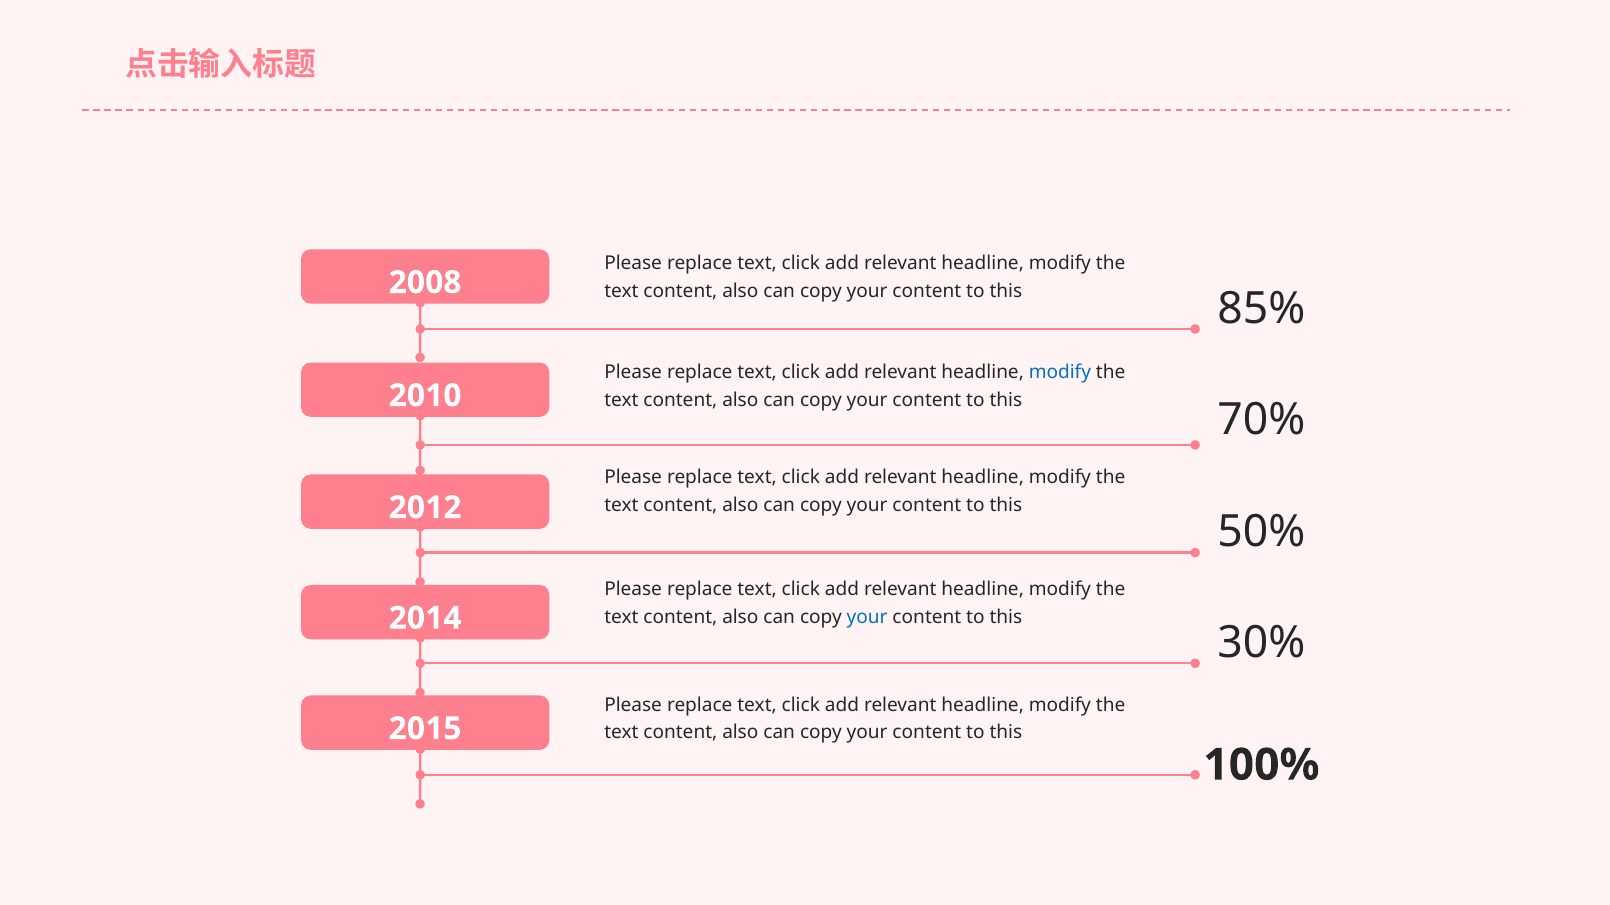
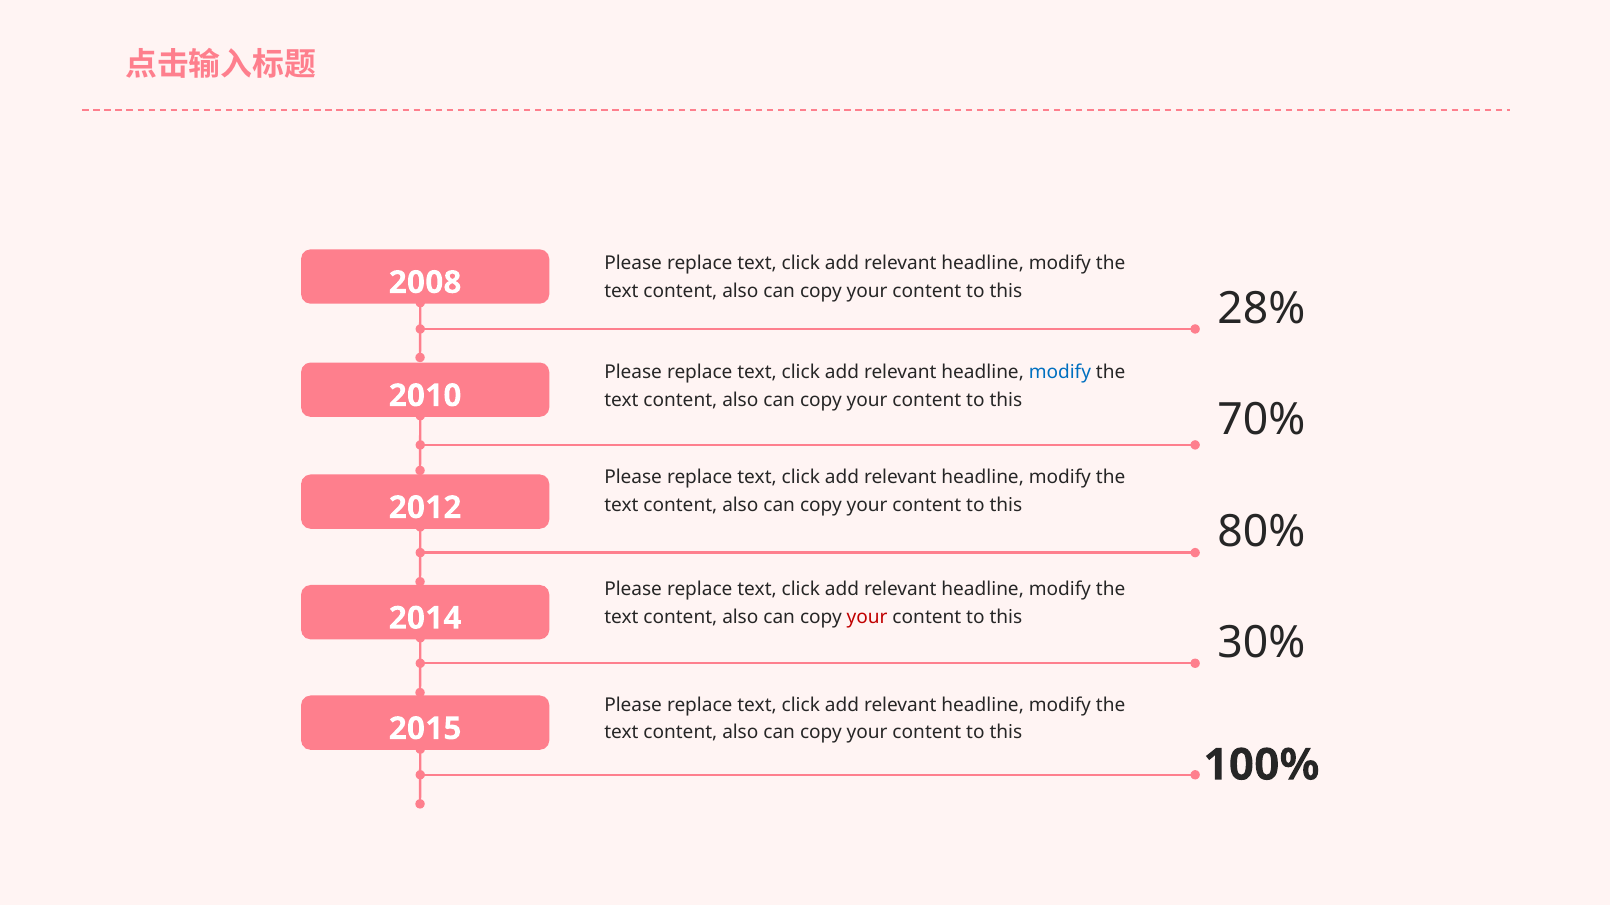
85%: 85% -> 28%
50%: 50% -> 80%
your at (867, 617) colour: blue -> red
